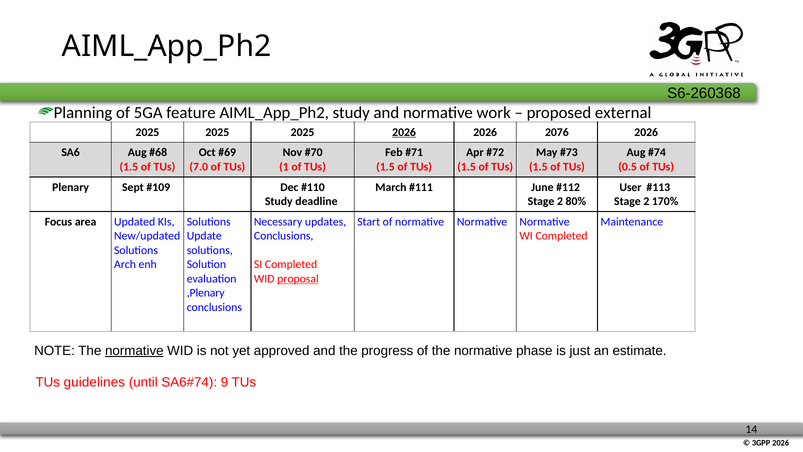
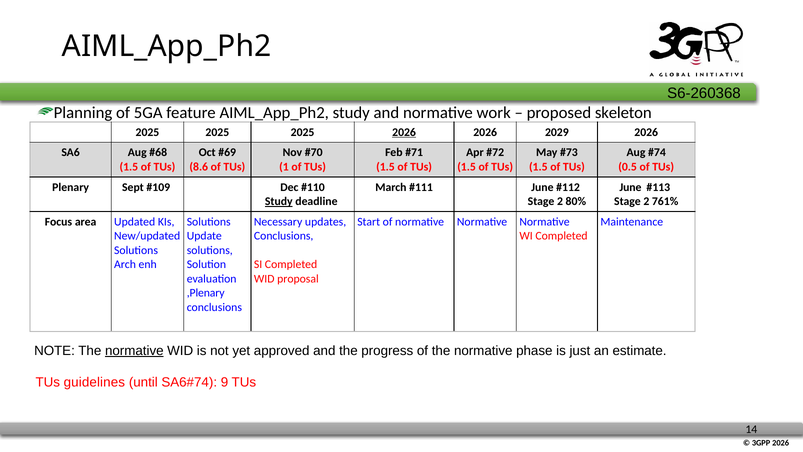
external: external -> skeleton
2076: 2076 -> 2029
7.0: 7.0 -> 8.6
User at (630, 187): User -> June
Study at (279, 201) underline: none -> present
170%: 170% -> 761%
proposal underline: present -> none
